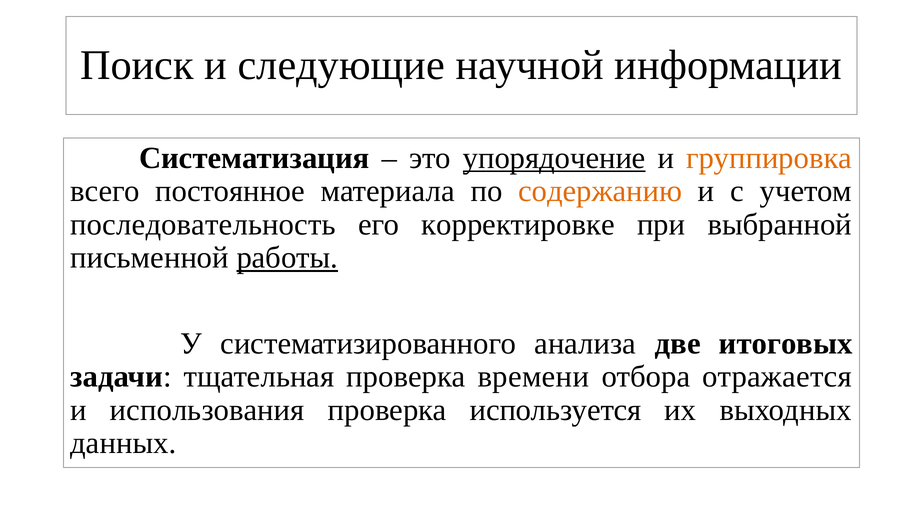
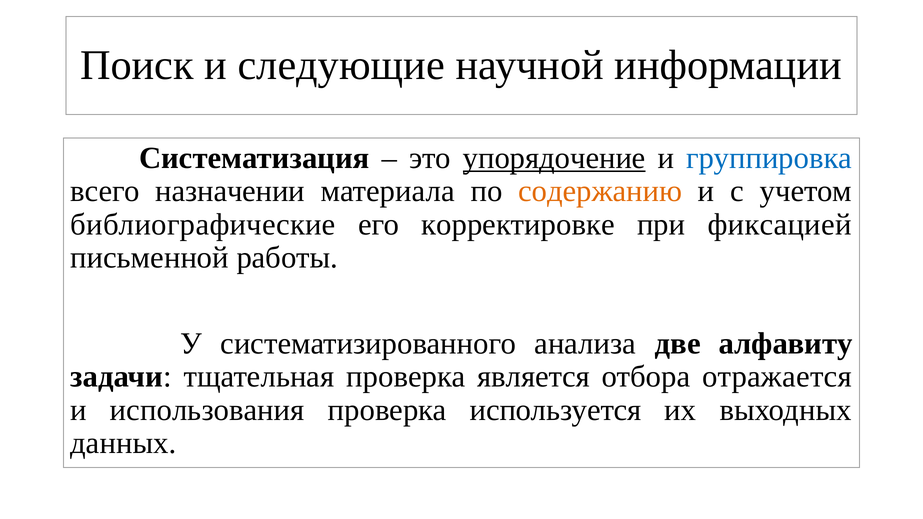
группировка colour: orange -> blue
постоянное: постоянное -> назначении
последовательность: последовательность -> библиографические
выбранной: выбранной -> фиксацией
работы underline: present -> none
итоговых: итоговых -> алфавиту
времени: времени -> является
